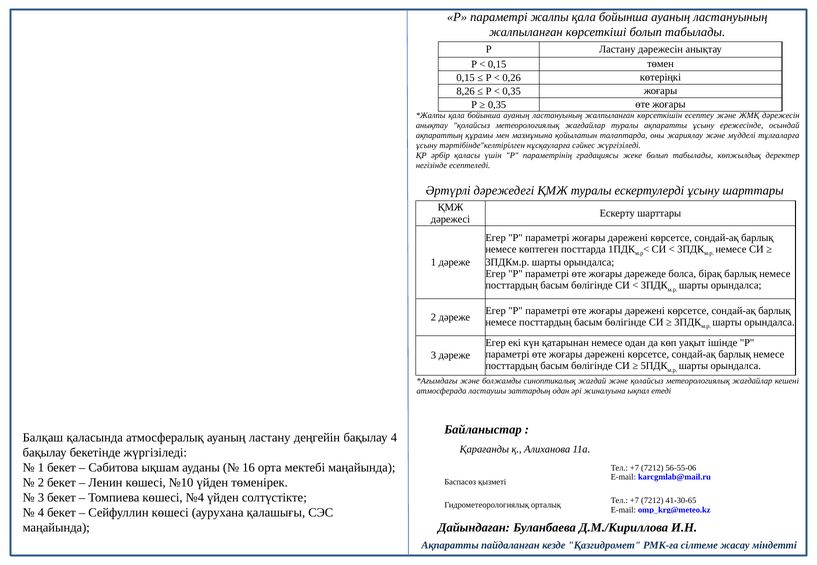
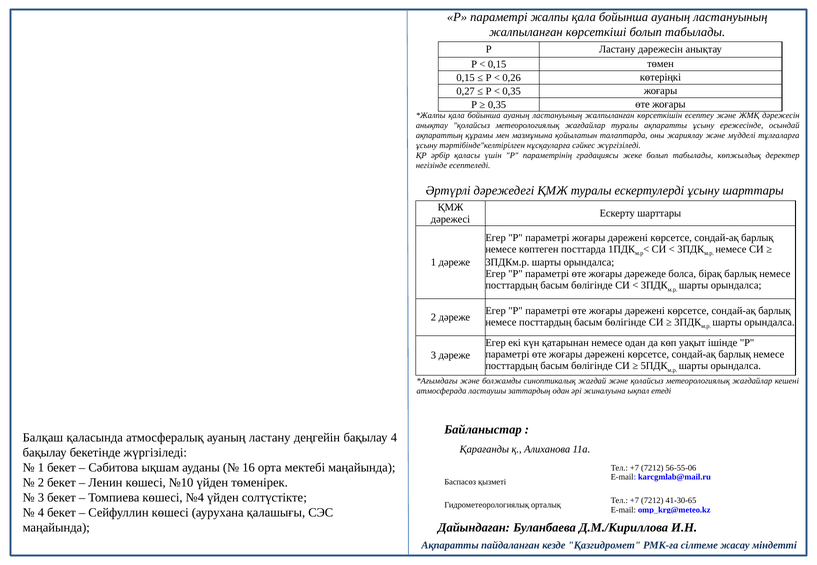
8,26: 8,26 -> 0,27
